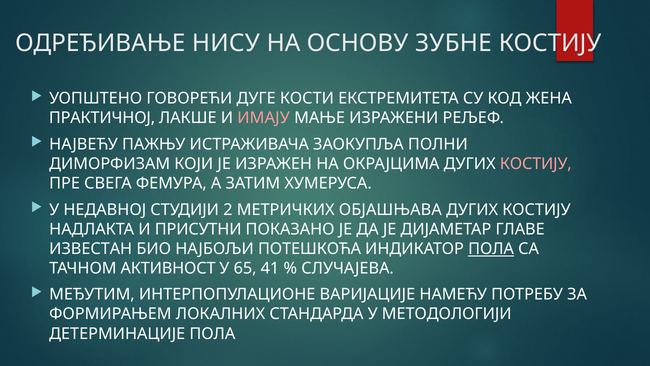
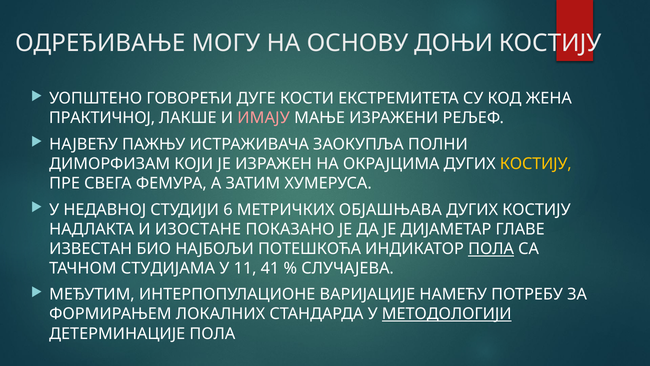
НИСУ: НИСУ -> МОГУ
ЗУБНЕ: ЗУБНЕ -> ДОЊИ
КОСТИЈУ at (536, 164) colour: pink -> yellow
2: 2 -> 6
ПРИСУТНИ: ПРИСУТНИ -> ИЗОСТАНЕ
АКТИВНОСТ: АКТИВНОСТ -> СТУДИЈАМА
65: 65 -> 11
МЕТОДОЛОГИЈИ underline: none -> present
